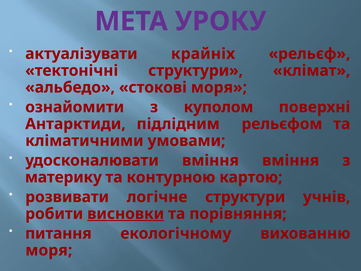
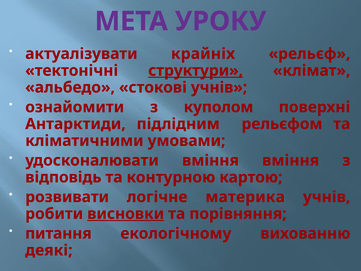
структури at (196, 71) underline: none -> present
стокові моря: моря -> учнів
материку: материку -> відповідь
логічне структури: структури -> материка
моря at (49, 250): моря -> деякі
